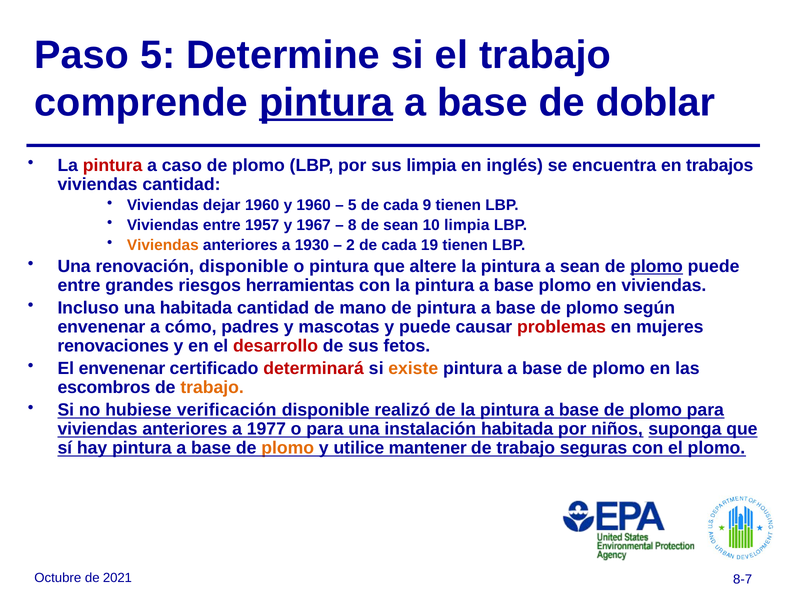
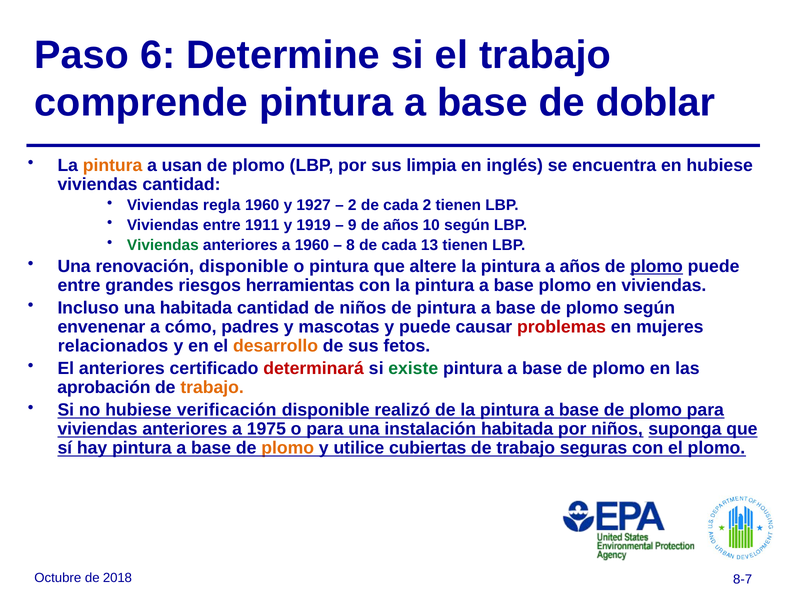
Paso 5: 5 -> 6
pintura at (326, 103) underline: present -> none
pintura at (113, 165) colour: red -> orange
caso: caso -> usan
en trabajos: trabajos -> hubiese
dejar: dejar -> regla
y 1960: 1960 -> 1927
5 at (352, 205): 5 -> 2
cada 9: 9 -> 2
1957: 1957 -> 1911
1967: 1967 -> 1919
8: 8 -> 9
de sean: sean -> años
10 limpia: limpia -> según
Viviendas at (163, 245) colour: orange -> green
a 1930: 1930 -> 1960
2: 2 -> 8
19: 19 -> 13
a sean: sean -> años
de mano: mano -> niños
renovaciones: renovaciones -> relacionados
desarrollo colour: red -> orange
El envenenar: envenenar -> anteriores
existe colour: orange -> green
escombros: escombros -> aprobación
1977: 1977 -> 1975
mantener: mantener -> cubiertas
2021: 2021 -> 2018
